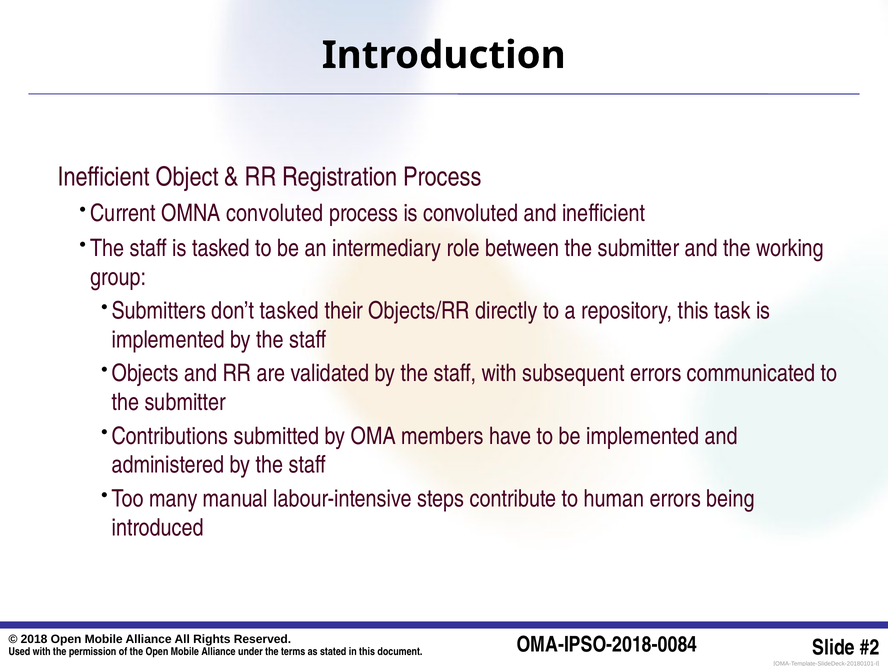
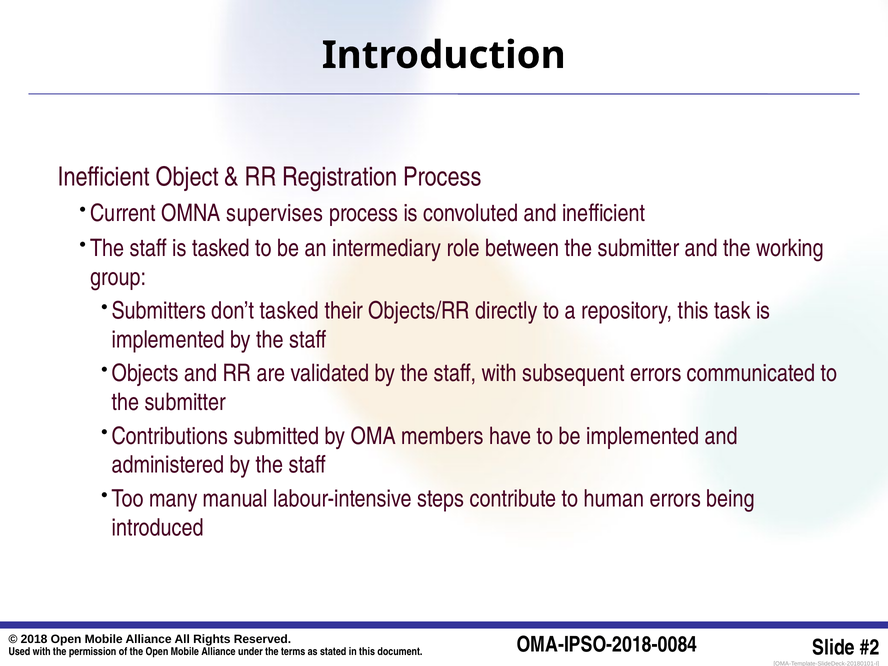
OMNA convoluted: convoluted -> supervises
